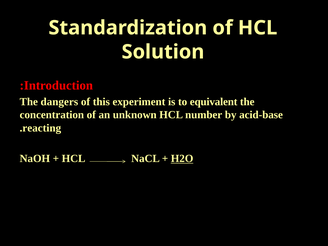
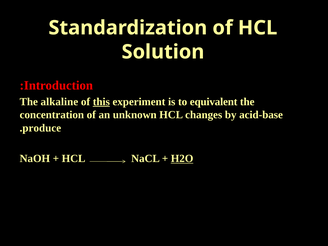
dangers: dangers -> alkaline
this underline: none -> present
number: number -> changes
reacting: reacting -> produce
